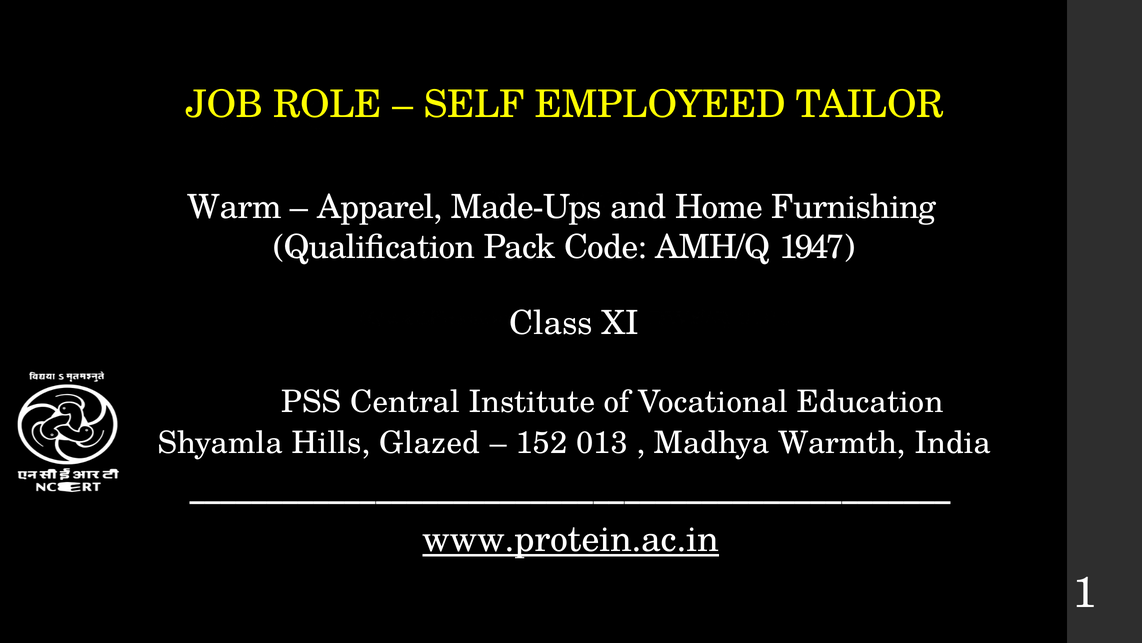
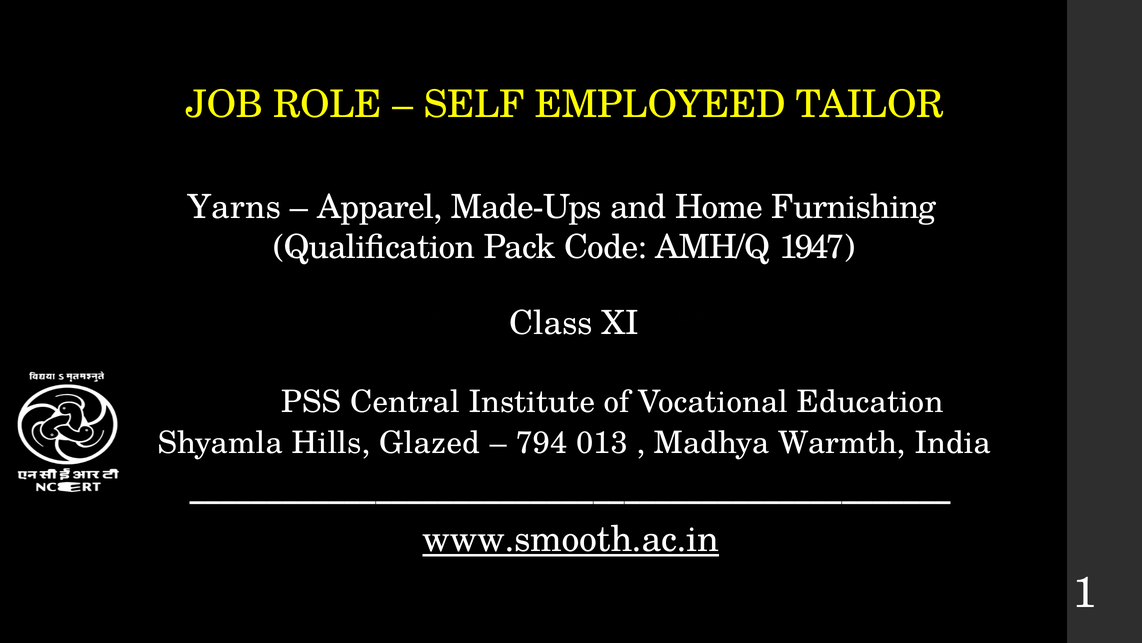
Warm: Warm -> Yarns
152: 152 -> 794
www.protein.ac.in: www.protein.ac.in -> www.smooth.ac.in
